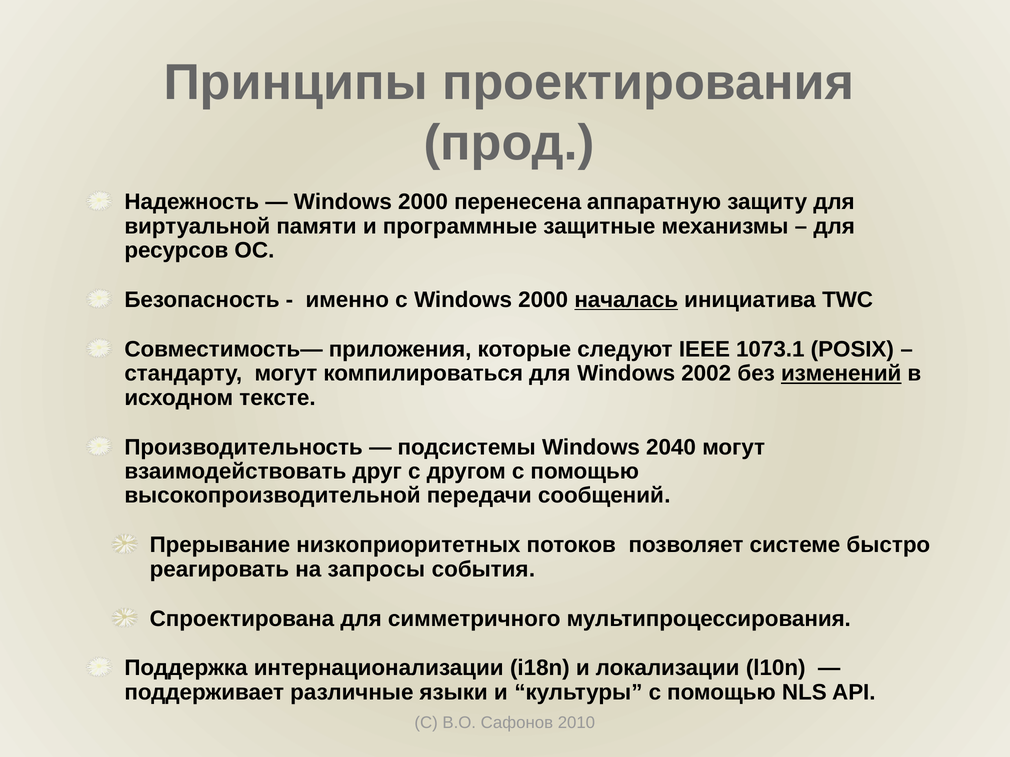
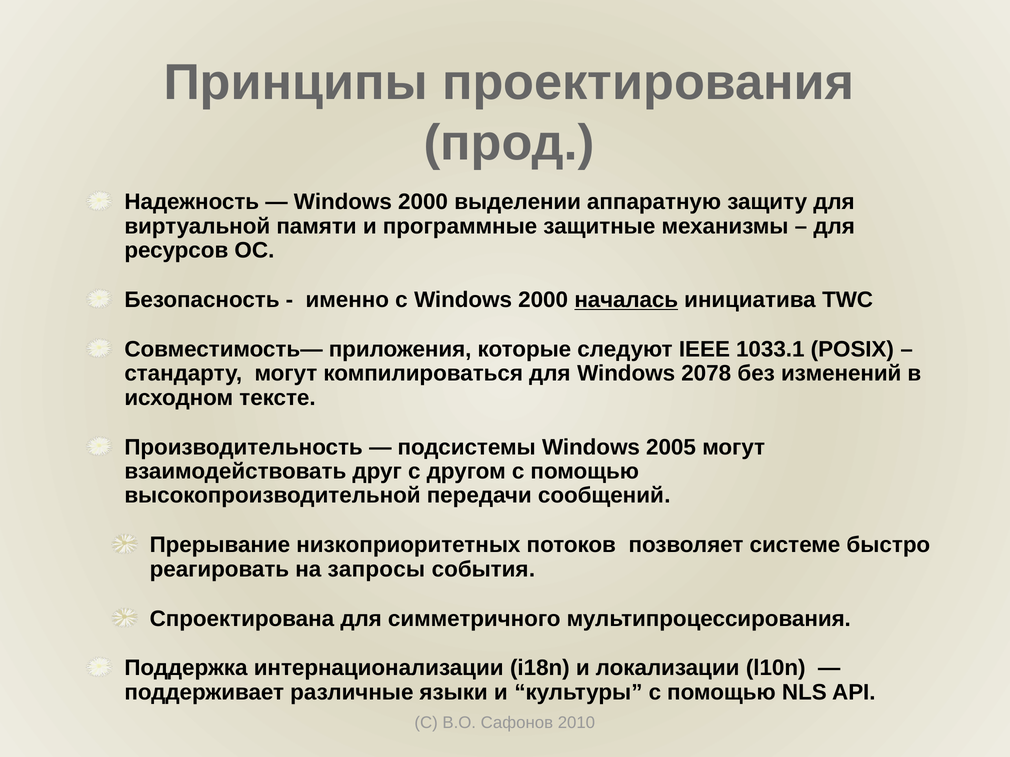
перенесена: перенесена -> выделении
1073.1: 1073.1 -> 1033.1
2002: 2002 -> 2078
изменений underline: present -> none
2040: 2040 -> 2005
